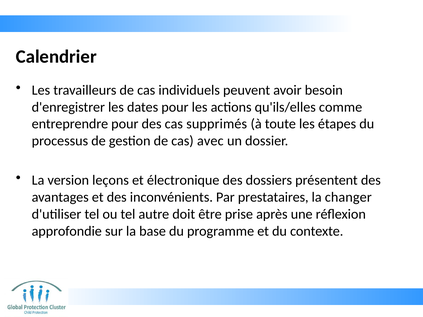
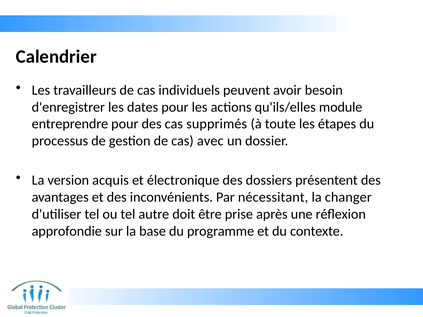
comme: comme -> module
leçons: leçons -> acquis
prestataires: prestataires -> nécessitant
